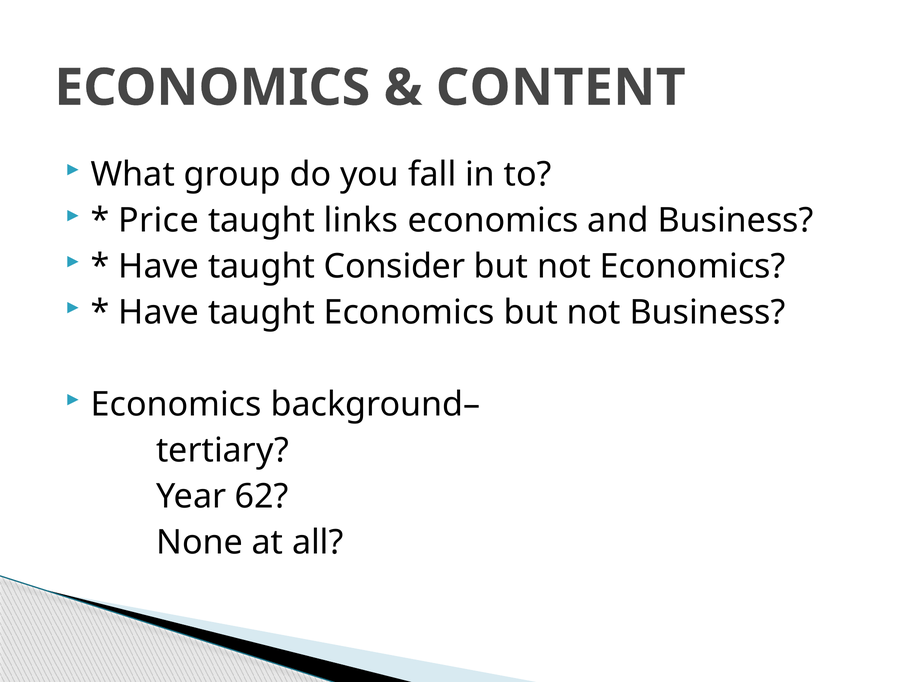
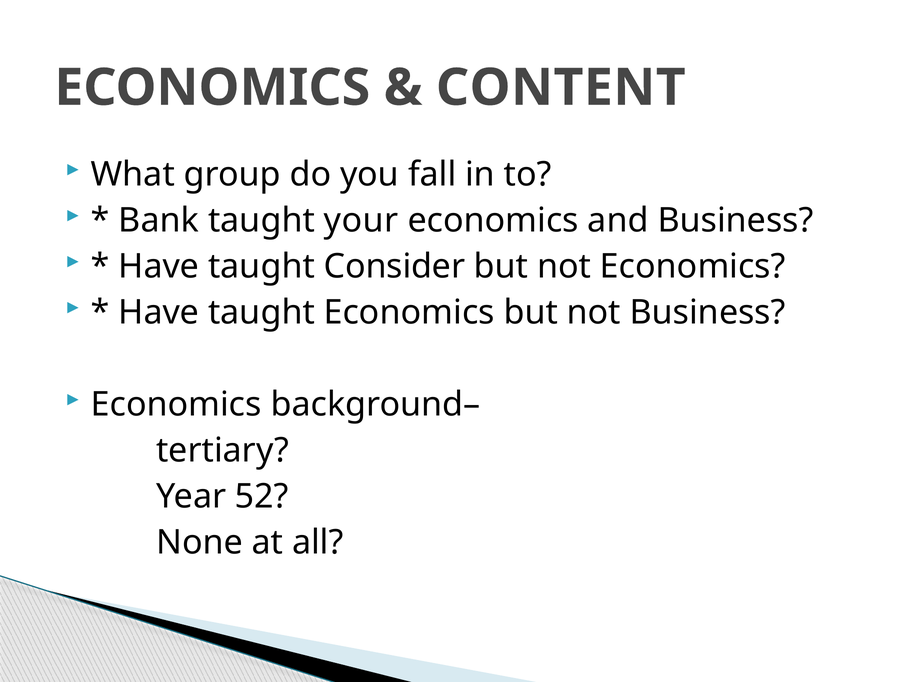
Price: Price -> Bank
links: links -> your
62: 62 -> 52
